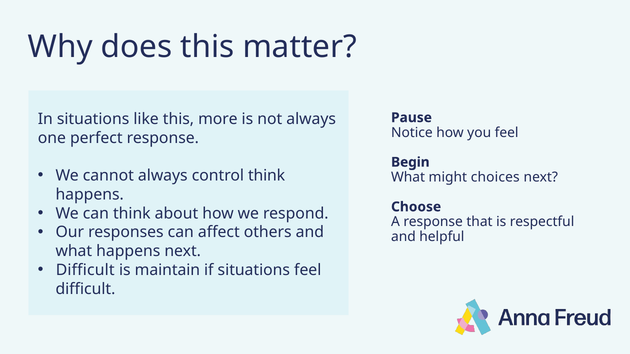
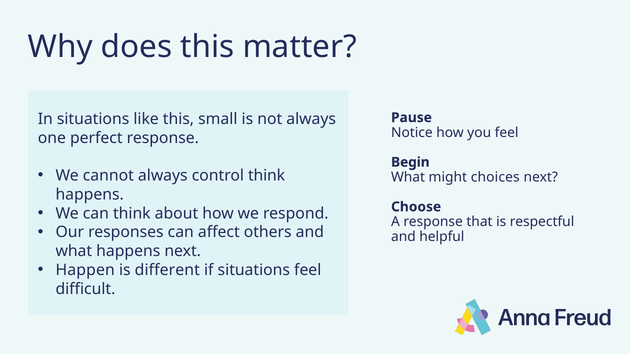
more: more -> small
Difficult at (85, 270): Difficult -> Happen
maintain: maintain -> different
